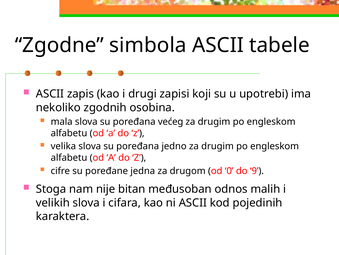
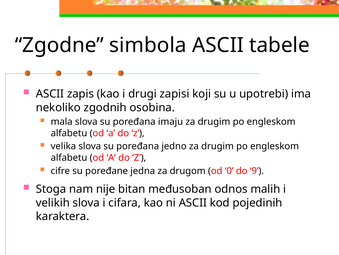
većeg: većeg -> imaju
